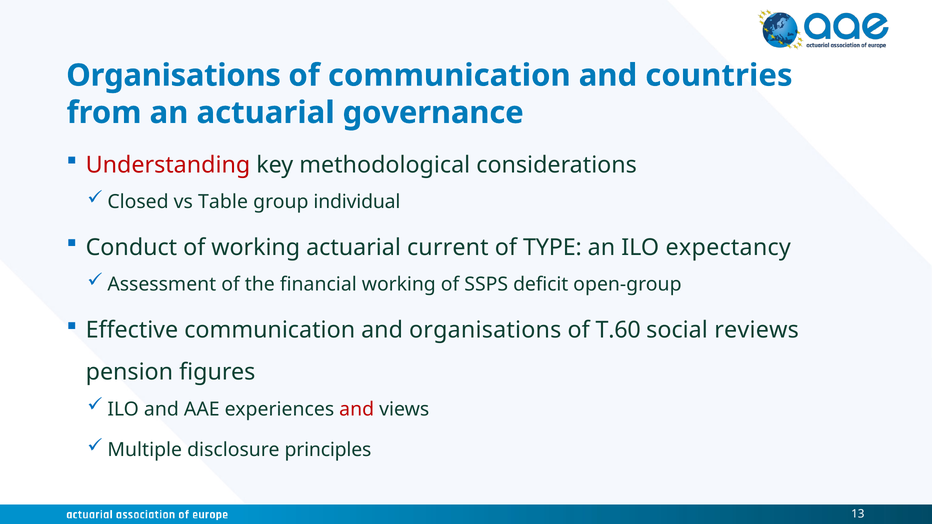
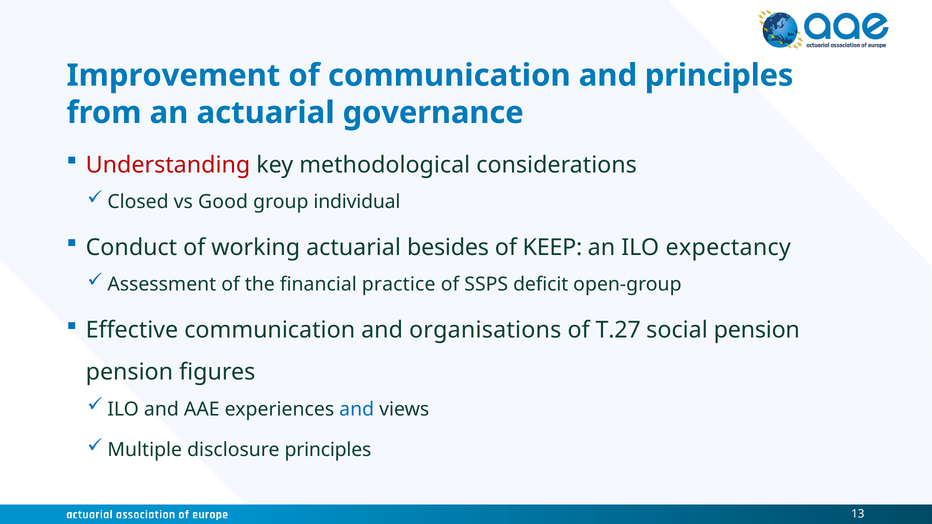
Organisations at (174, 75): Organisations -> Improvement
and countries: countries -> principles
Table: Table -> Good
current: current -> besides
TYPE: TYPE -> KEEP
financial working: working -> practice
T.60: T.60 -> T.27
social reviews: reviews -> pension
and at (357, 409) colour: red -> blue
